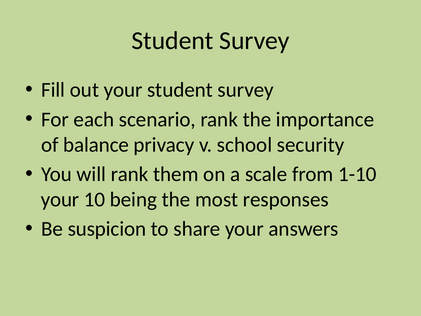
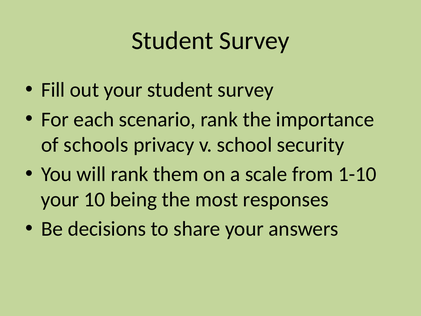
balance: balance -> schools
suspicion: suspicion -> decisions
